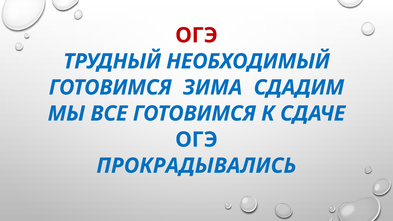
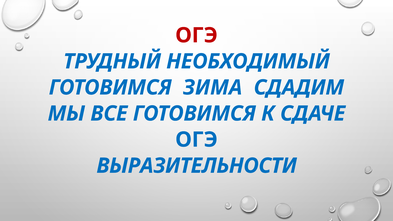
ПРОКРАДЫВАЛИСЬ: ПРОКРАДЫВАЛИСЬ -> ВЫРАЗИТЕЛЬНОСТИ
